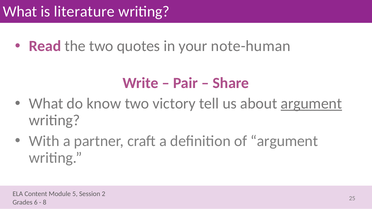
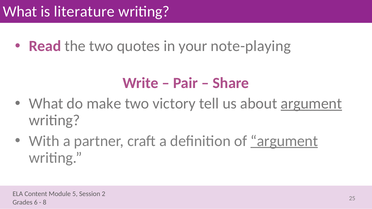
note-human: note-human -> note-playing
know: know -> make
argument at (284, 141) underline: none -> present
